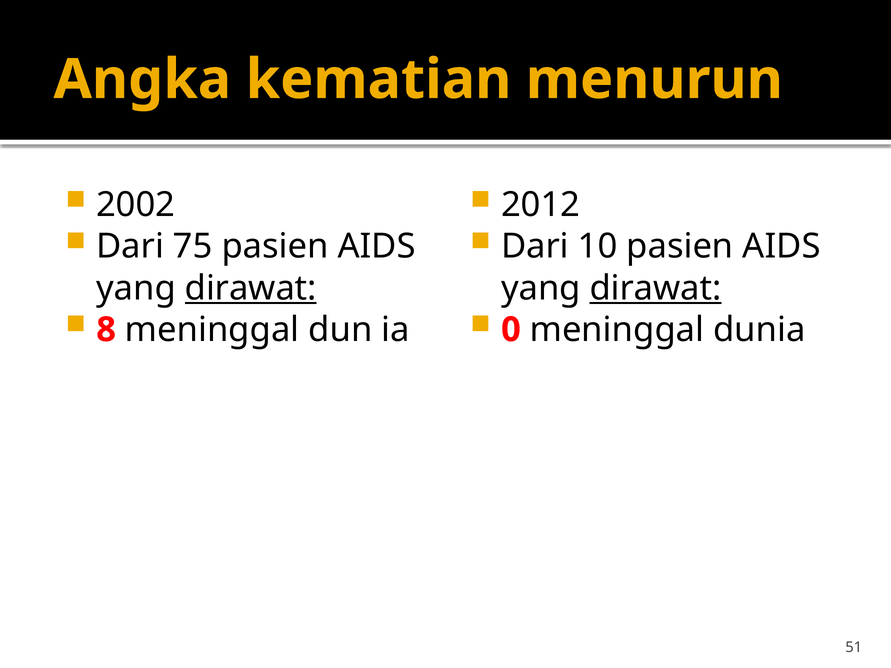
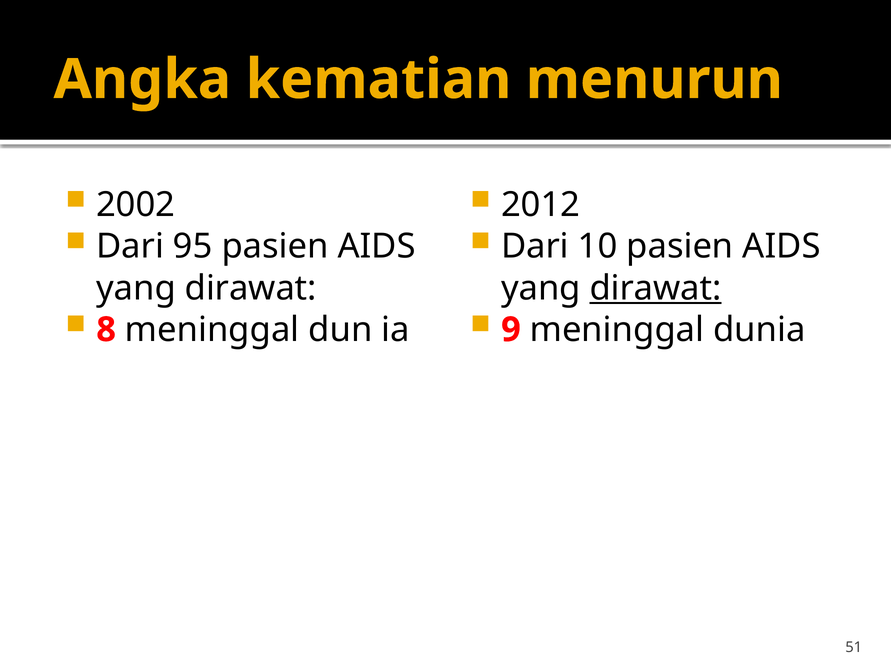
75: 75 -> 95
dirawat at (251, 288) underline: present -> none
0: 0 -> 9
